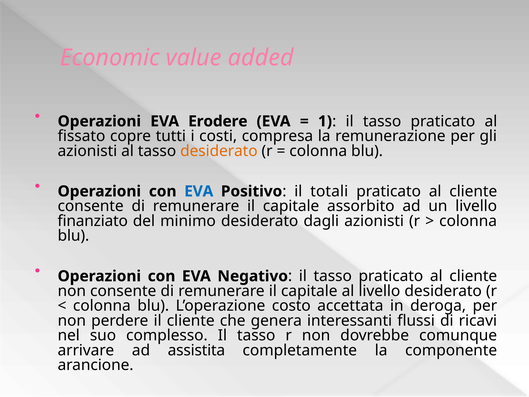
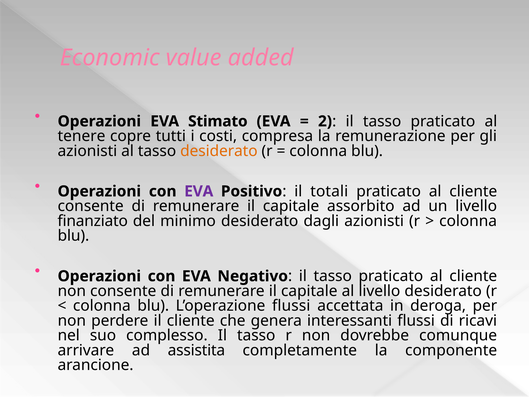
Erodere: Erodere -> Stimato
1: 1 -> 2
fissato: fissato -> tenere
EVA at (199, 191) colour: blue -> purple
L’operazione costo: costo -> flussi
